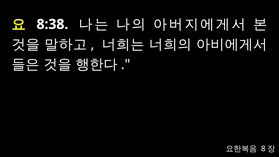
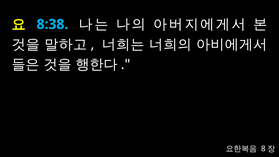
8:38 colour: white -> light blue
